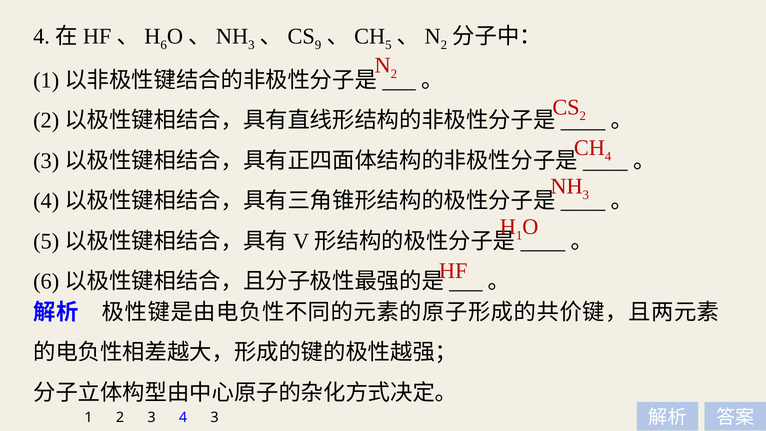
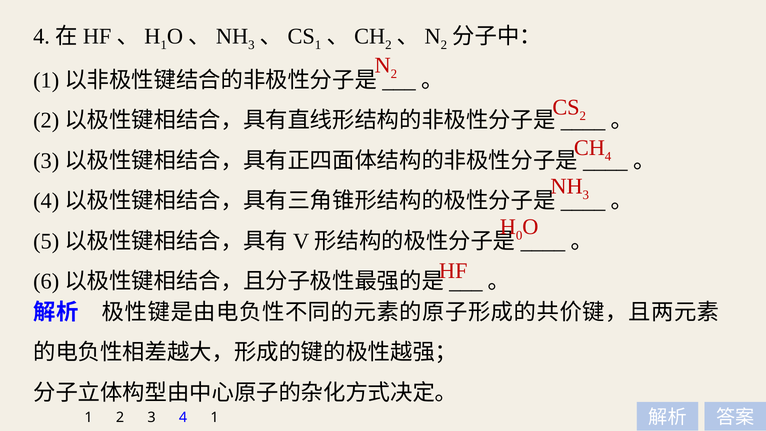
6 at (164, 45): 6 -> 1
9 at (318, 45): 9 -> 1
5 at (388, 45): 5 -> 2
1 at (519, 235): 1 -> 0
4 3: 3 -> 1
